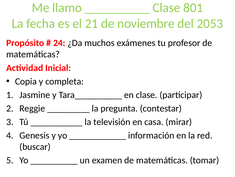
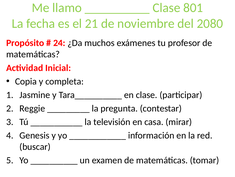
2053: 2053 -> 2080
